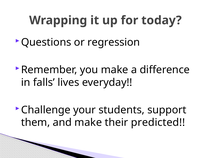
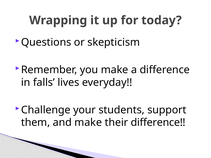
regression: regression -> skepticism
their predicted: predicted -> difference
